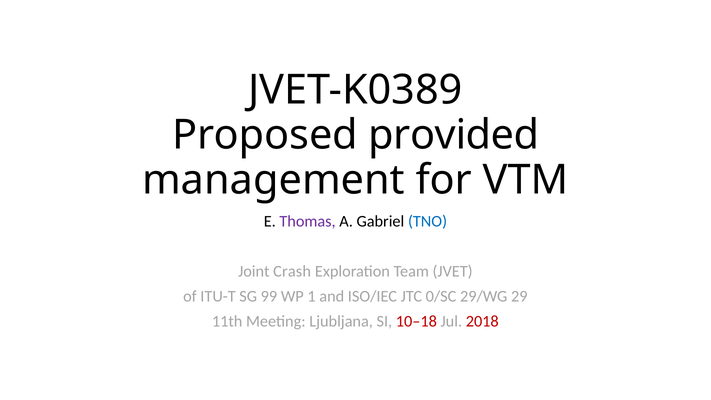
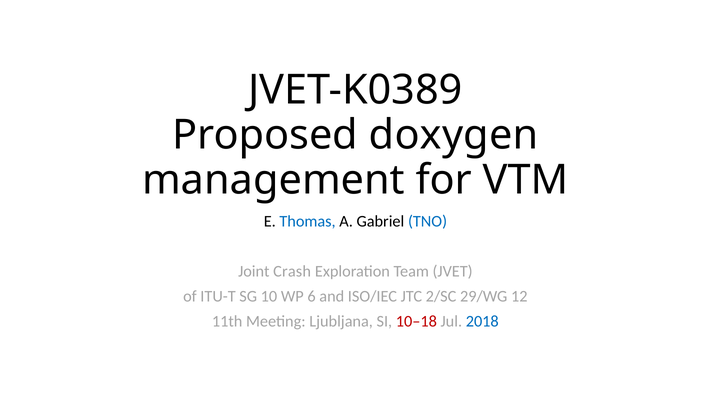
provided: provided -> doxygen
Thomas colour: purple -> blue
99: 99 -> 10
1: 1 -> 6
0/SC: 0/SC -> 2/SC
29: 29 -> 12
2018 colour: red -> blue
